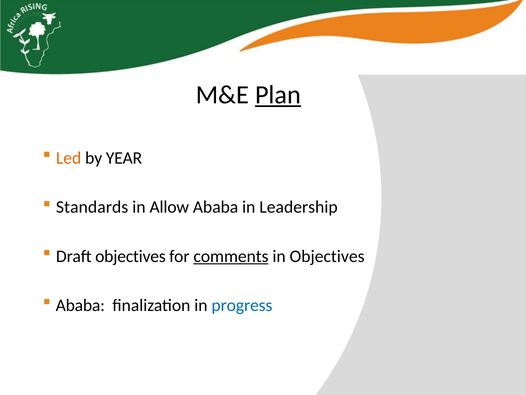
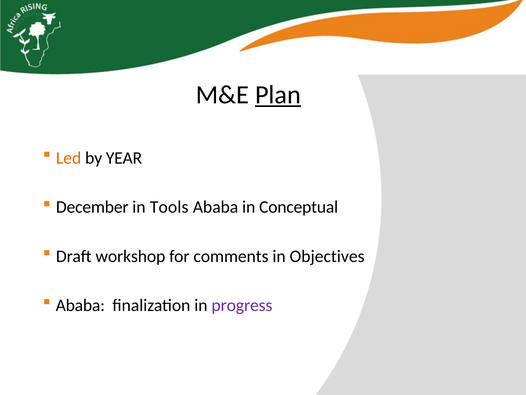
Standards: Standards -> December
Allow: Allow -> Tools
Leadership: Leadership -> Conceptual
Draft objectives: objectives -> workshop
comments underline: present -> none
progress colour: blue -> purple
